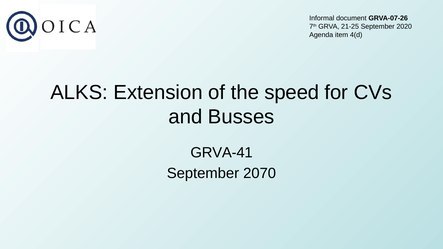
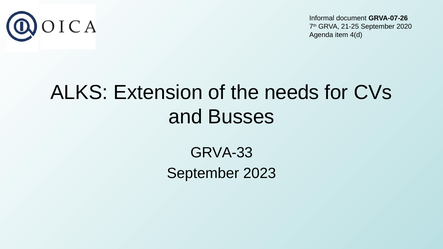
speed: speed -> needs
GRVA-41: GRVA-41 -> GRVA-33
2070: 2070 -> 2023
